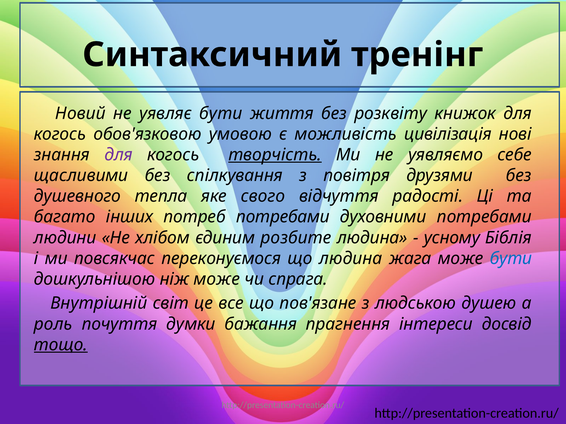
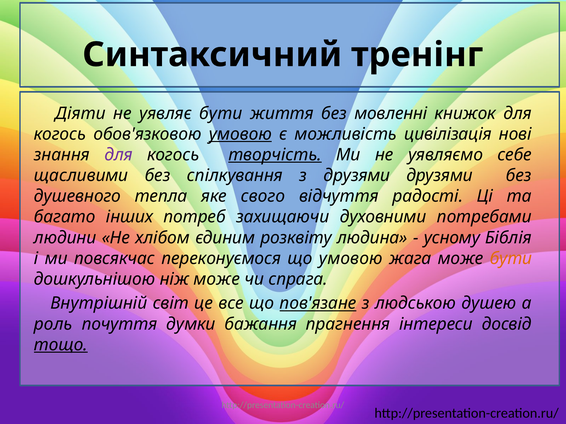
Новий: Новий -> Діяти
розквіту: розквіту -> мовленні
умовою at (240, 134) underline: none -> present
з повітря: повітря -> друзями
потреб потребами: потребами -> захищаючи
розбите: розбите -> розквіту
що людина: людина -> умовою
бути at (511, 259) colour: blue -> orange
пов'язане underline: none -> present
